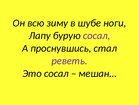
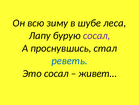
ноги: ноги -> леса
реветь colour: purple -> blue
мешан…: мешан… -> живет…
